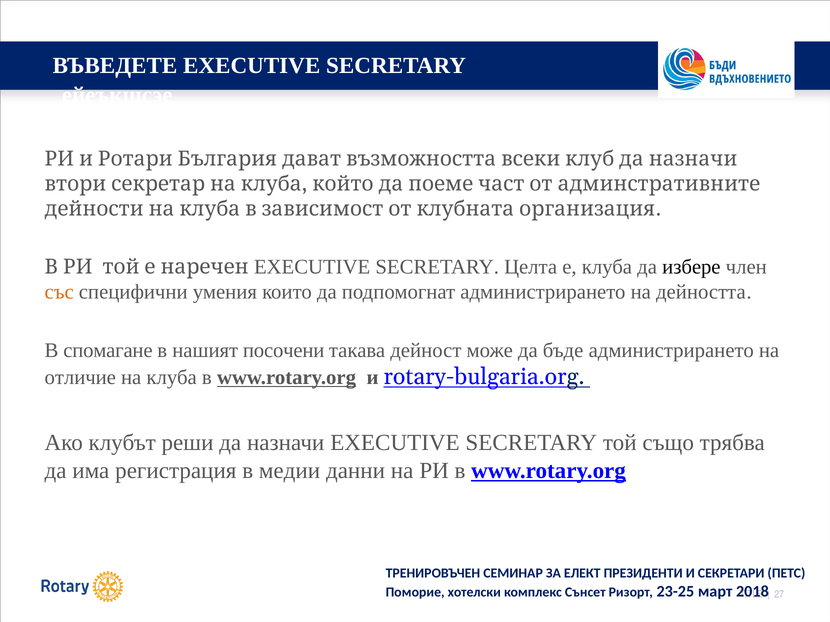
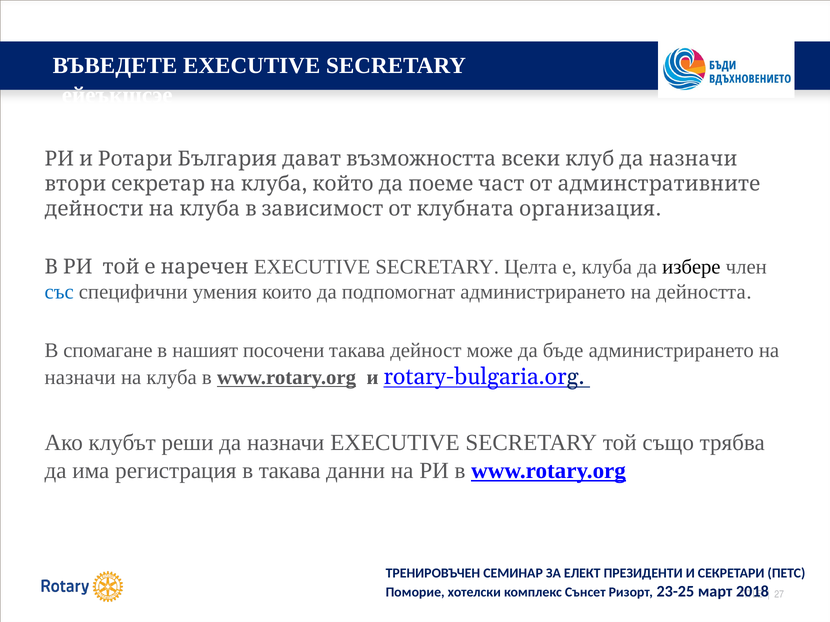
със colour: orange -> blue
отличие at (80, 378): отличие -> назначи
в медии: медии -> такава
